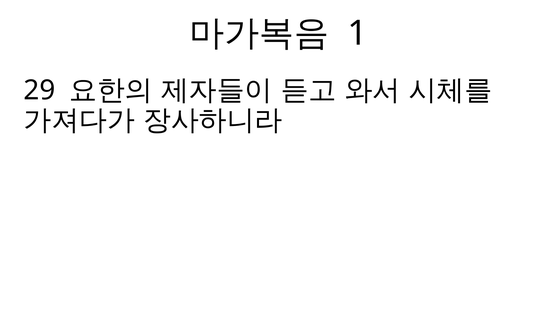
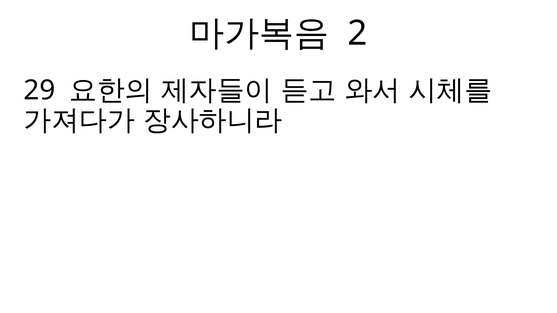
1: 1 -> 2
